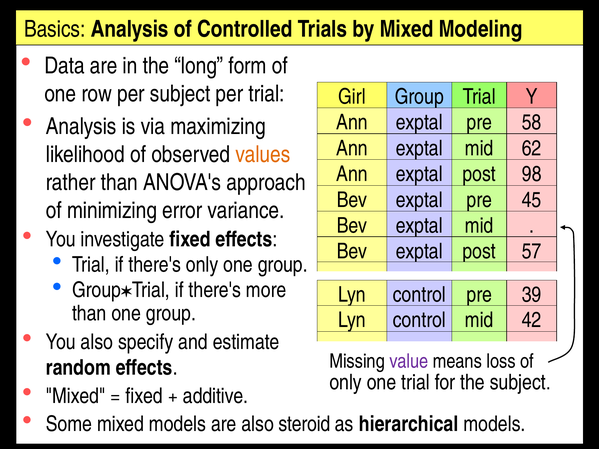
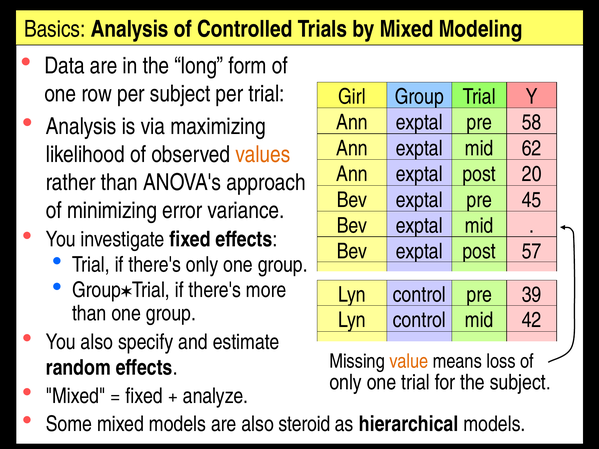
98: 98 -> 20
value colour: purple -> orange
additive: additive -> analyze
